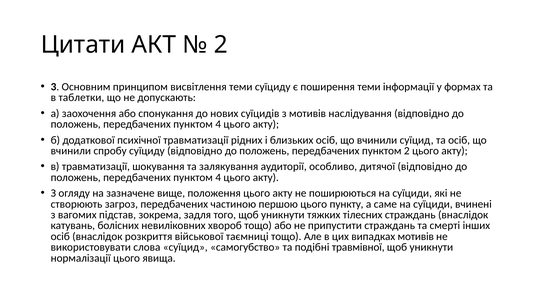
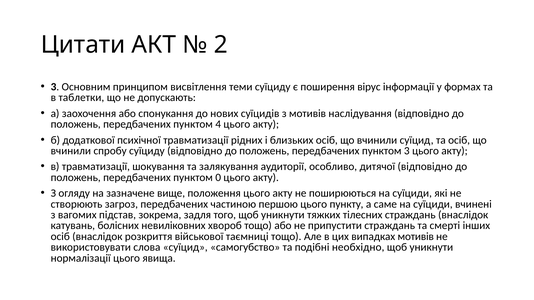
поширення теми: теми -> вірус
пунктом 2: 2 -> 3
4 at (218, 178): 4 -> 0
травмівної: травмівної -> необхідно
